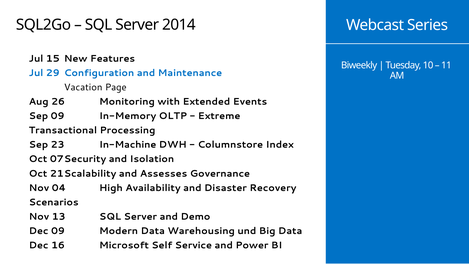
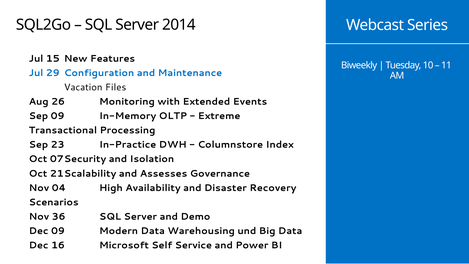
Page: Page -> Files
In-Machine: In-Machine -> In-Practice
13: 13 -> 36
